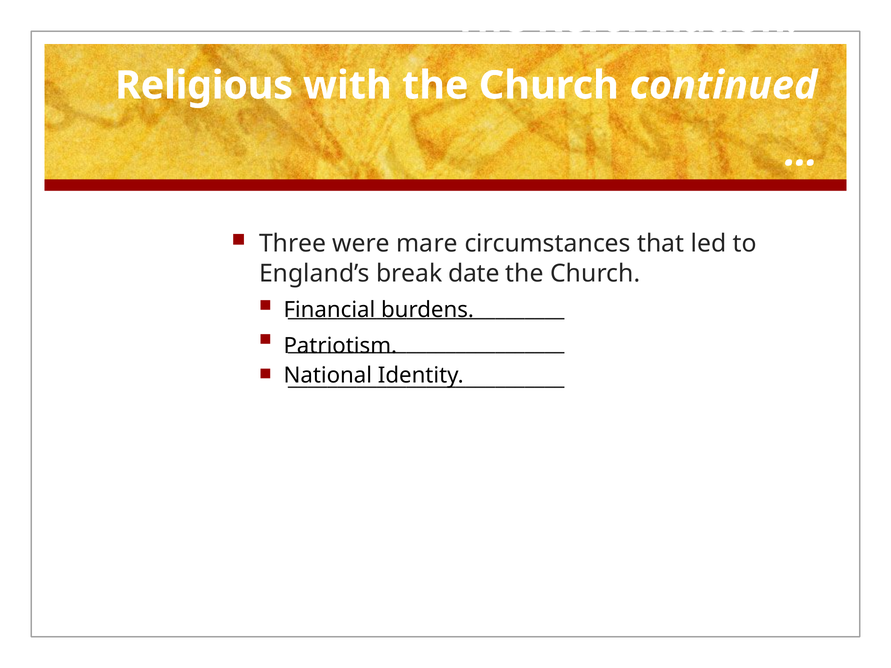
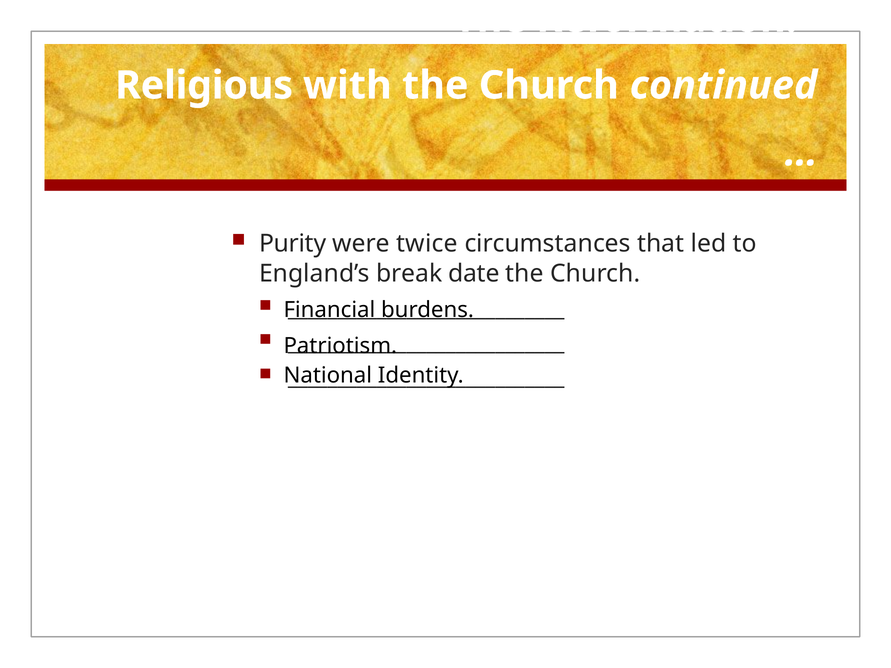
Three: Three -> Purity
mare: mare -> twice
